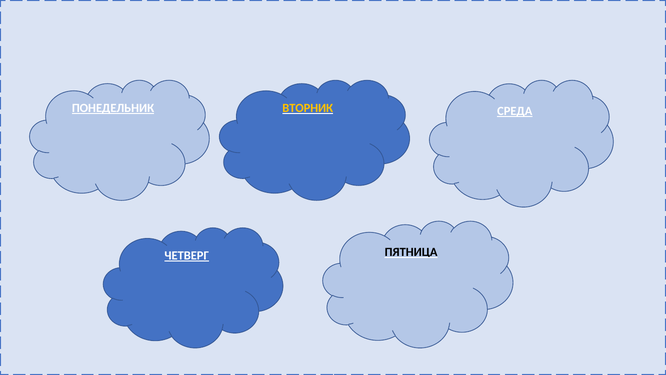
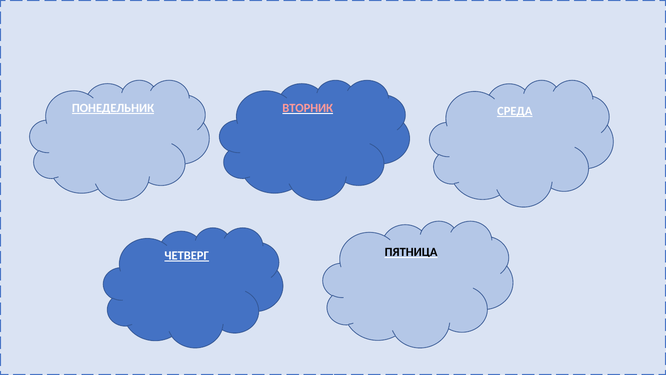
ВТОРНИК colour: yellow -> pink
